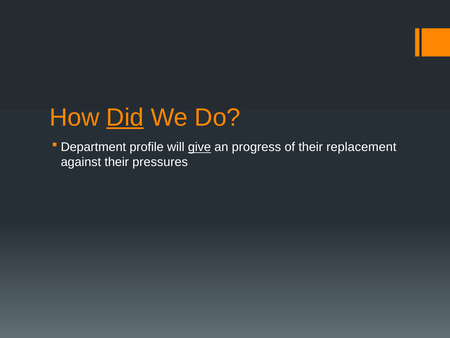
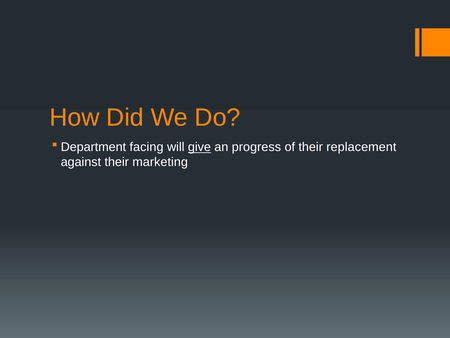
Did underline: present -> none
profile: profile -> facing
pressures: pressures -> marketing
